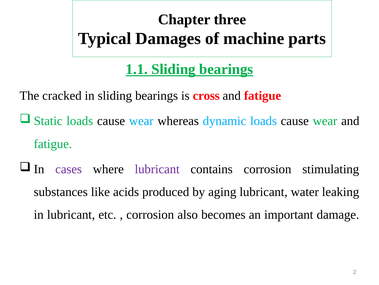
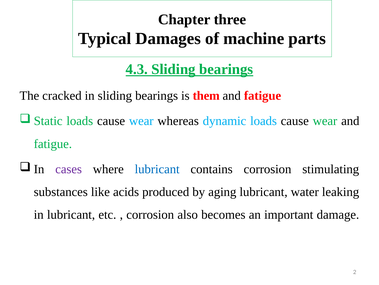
1.1: 1.1 -> 4.3
cross: cross -> them
lubricant at (157, 169) colour: purple -> blue
